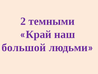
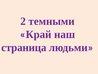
большой: большой -> страница
